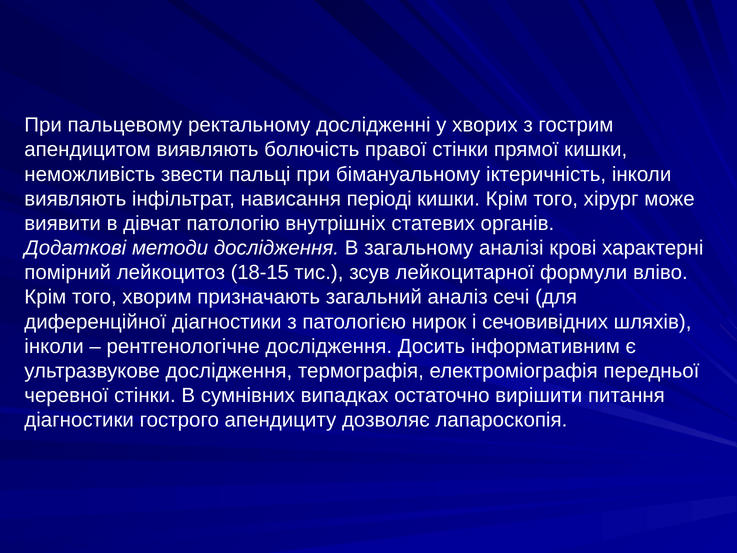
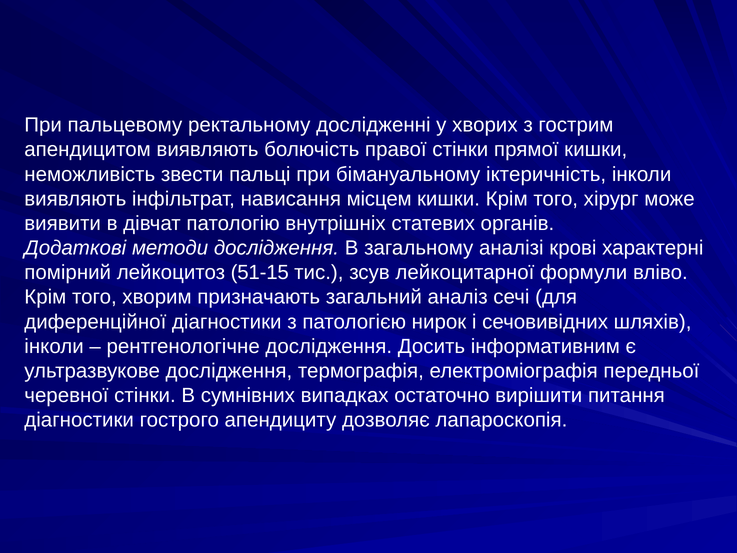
періоді: періоді -> місцем
18-15: 18-15 -> 51-15
